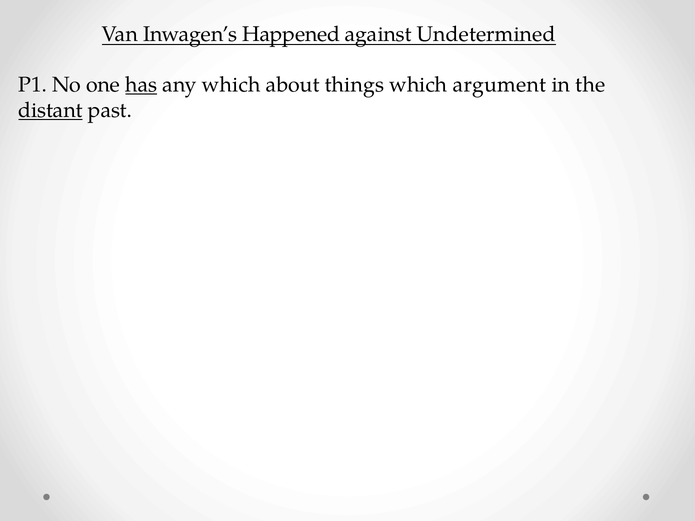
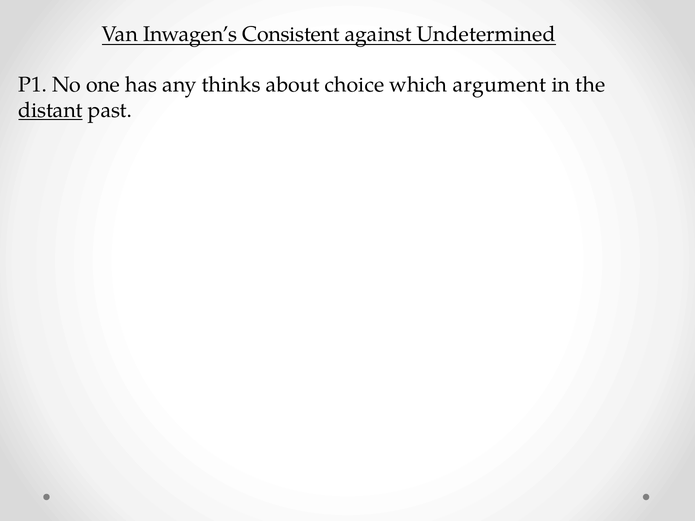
Happened: Happened -> Consistent
has underline: present -> none
any which: which -> thinks
things: things -> choice
